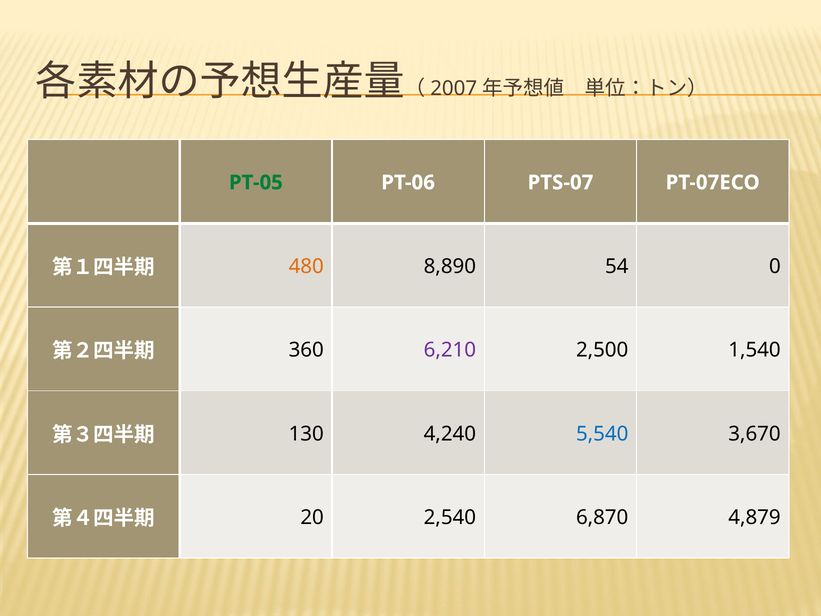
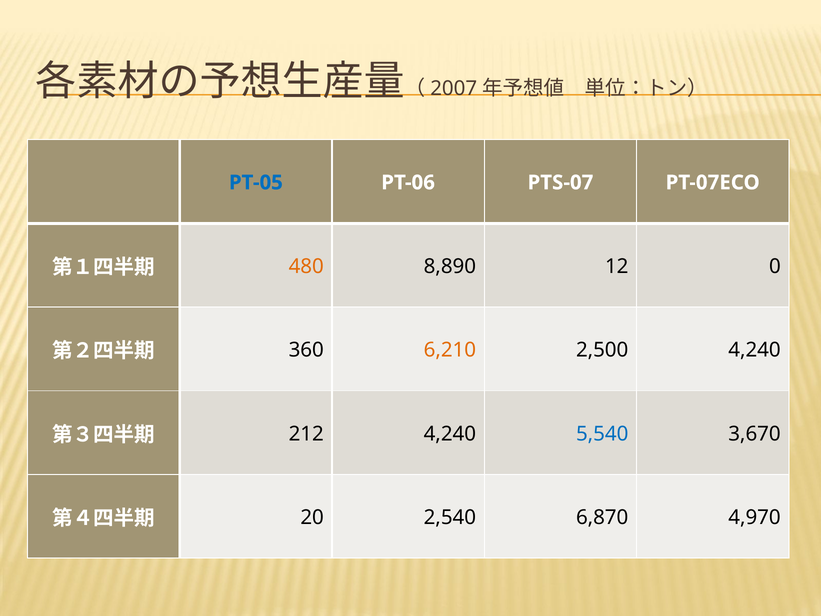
PT-05 colour: green -> blue
54: 54 -> 12
6,210 colour: purple -> orange
2,500 1,540: 1,540 -> 4,240
130: 130 -> 212
4,879: 4,879 -> 4,970
